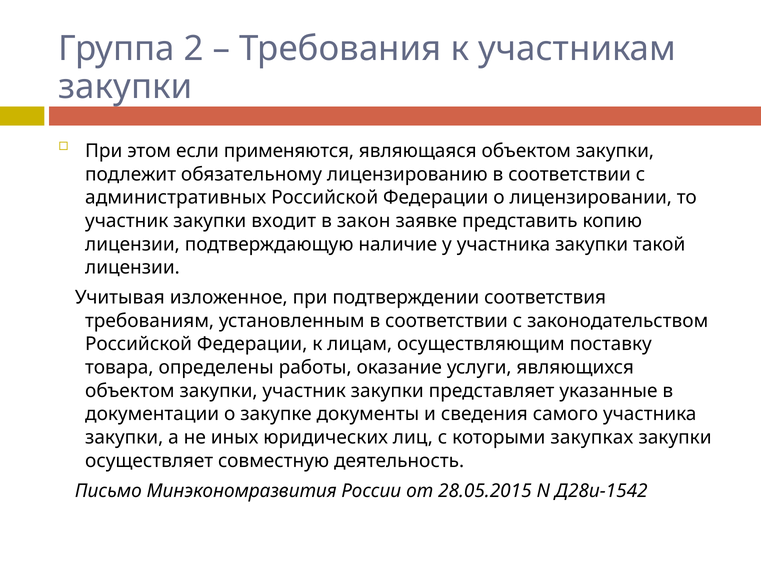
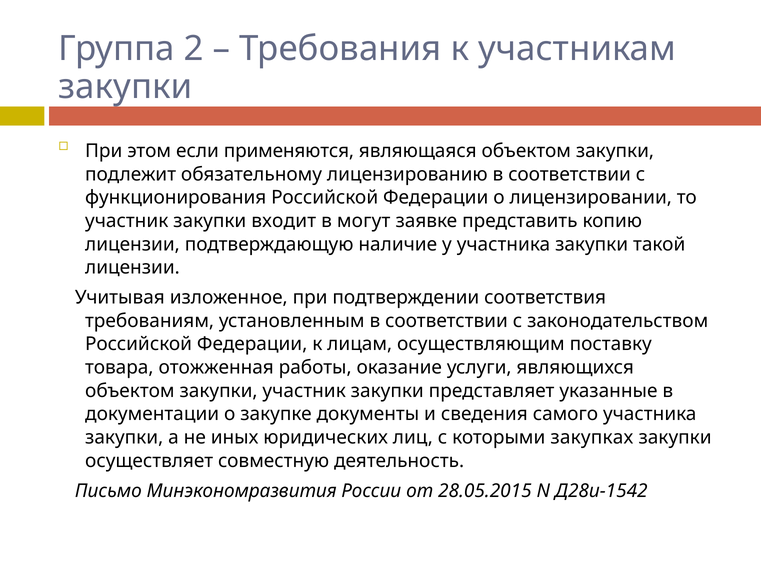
административных: административных -> функционирования
закон: закон -> могут
определены: определены -> отожженная
